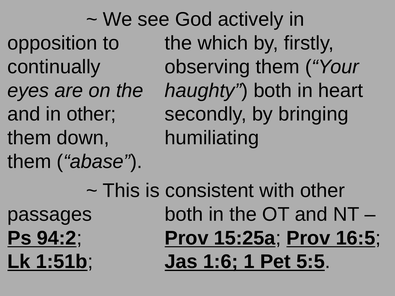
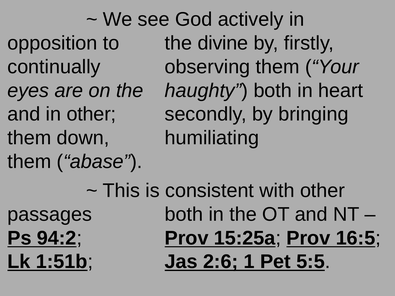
which: which -> divine
1:6: 1:6 -> 2:6
